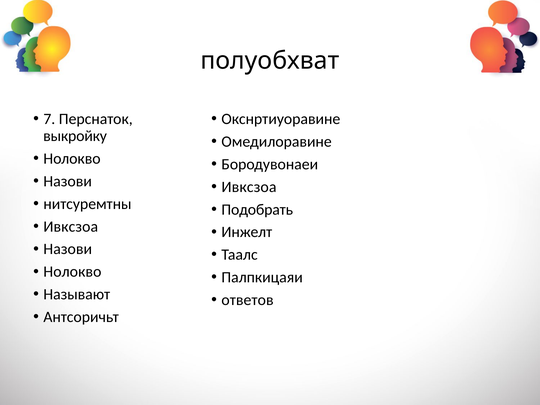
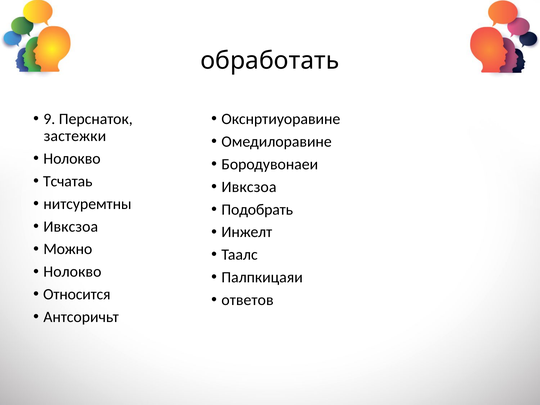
полуобхват: полуобхват -> обработать
7: 7 -> 9
выкройку: выкройку -> застежки
Назови at (68, 181): Назови -> Тсчатаь
Назови at (68, 249): Назови -> Можно
Называют: Называют -> Относится
